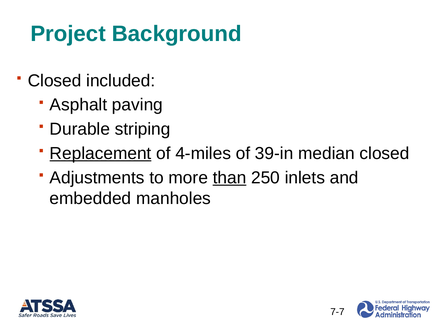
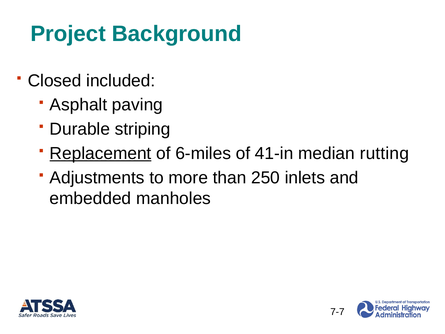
4-miles: 4-miles -> 6-miles
39-in: 39-in -> 41-in
median closed: closed -> rutting
than underline: present -> none
